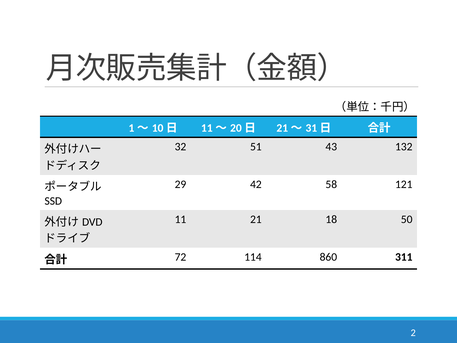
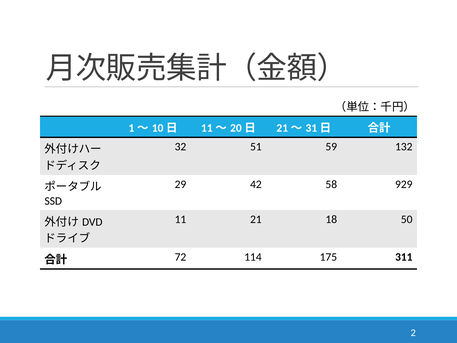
43: 43 -> 59
121: 121 -> 929
860: 860 -> 175
